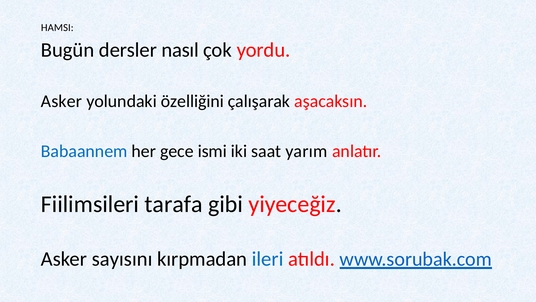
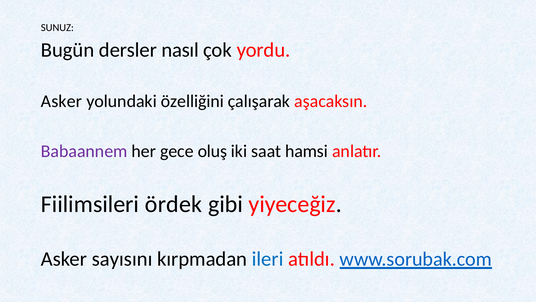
HAMSI: HAMSI -> SUNUZ
Babaannem colour: blue -> purple
ismi: ismi -> oluş
yarım: yarım -> hamsi
tarafa: tarafa -> ördek
